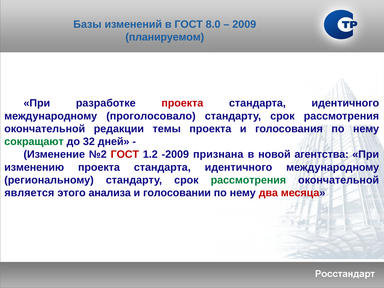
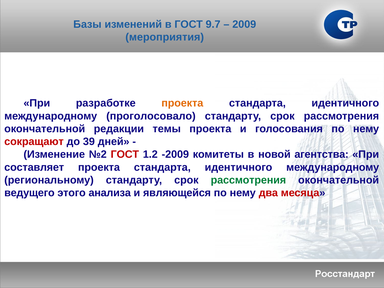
8.0: 8.0 -> 9.7
планируемом: планируемом -> мероприятия
проекта at (182, 103) colour: red -> orange
сокращают colour: green -> red
32: 32 -> 39
признана: признана -> комитеты
изменению: изменению -> составляет
является: является -> ведущего
голосовании: голосовании -> являющейся
